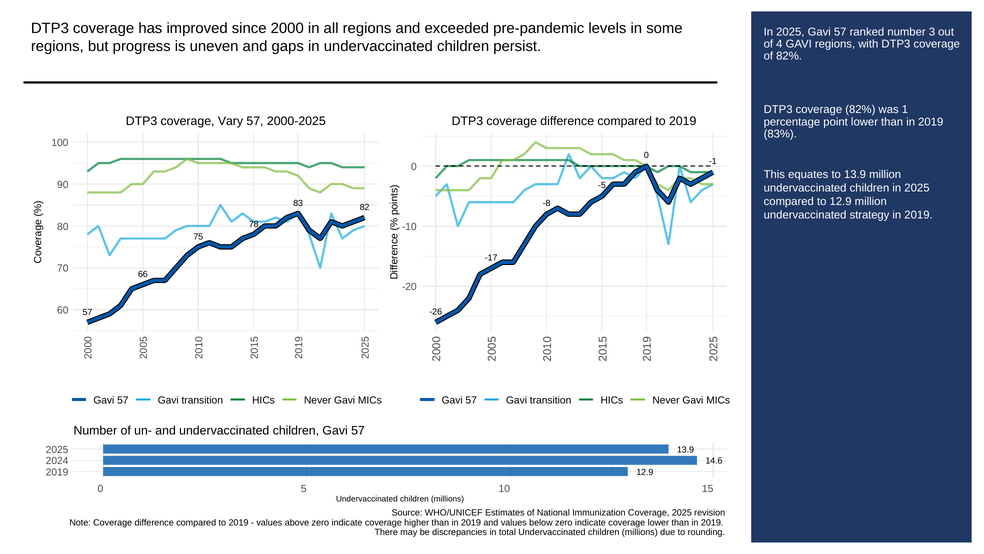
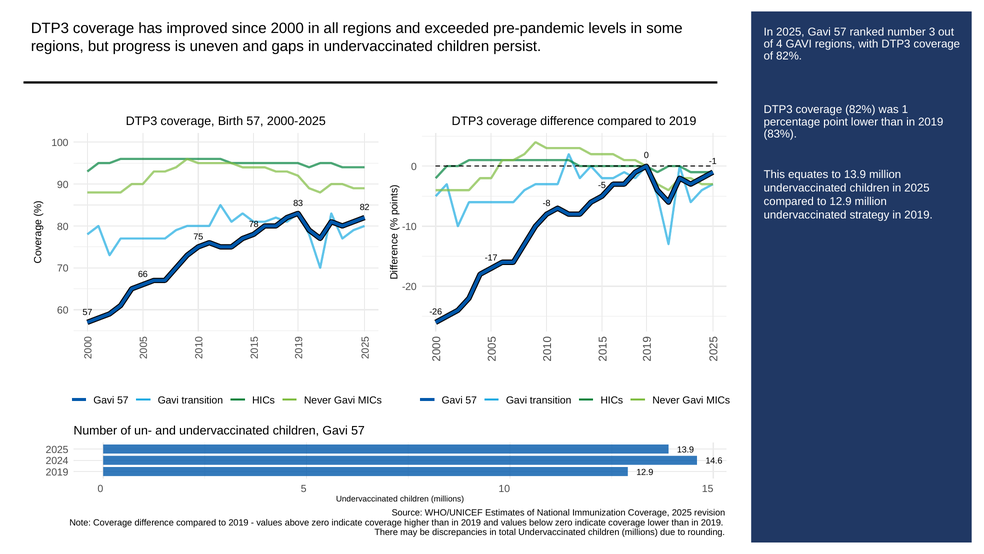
Vary: Vary -> Birth
